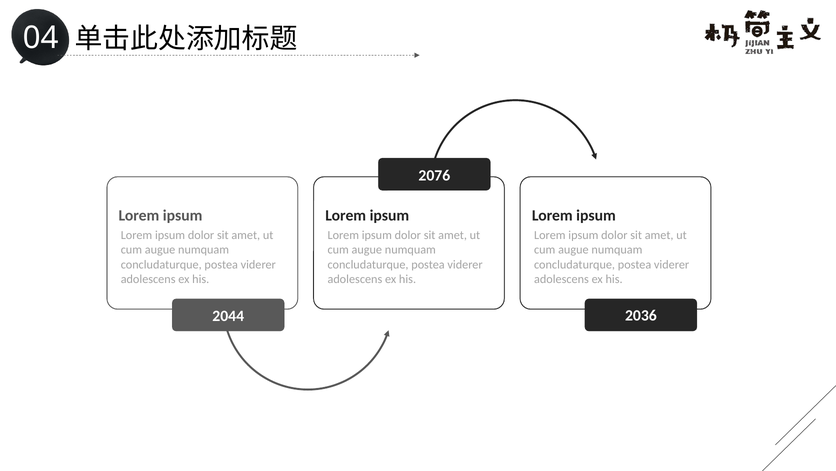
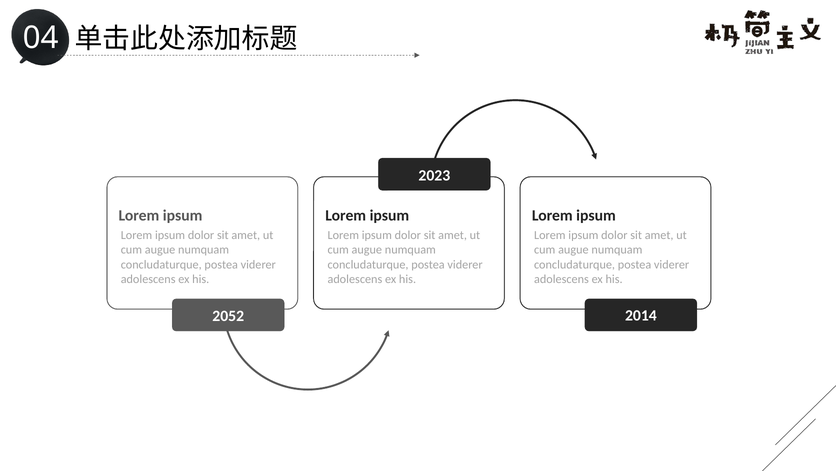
2076: 2076 -> 2023
2036: 2036 -> 2014
2044: 2044 -> 2052
